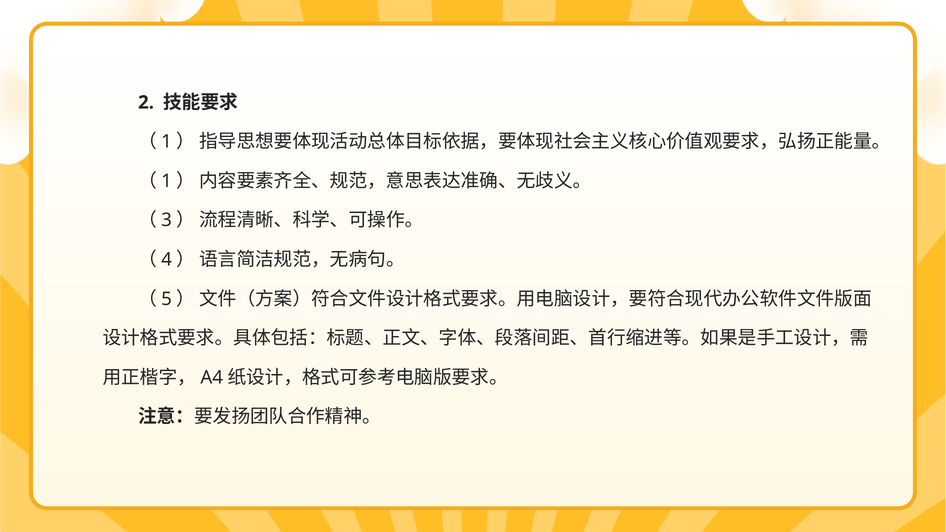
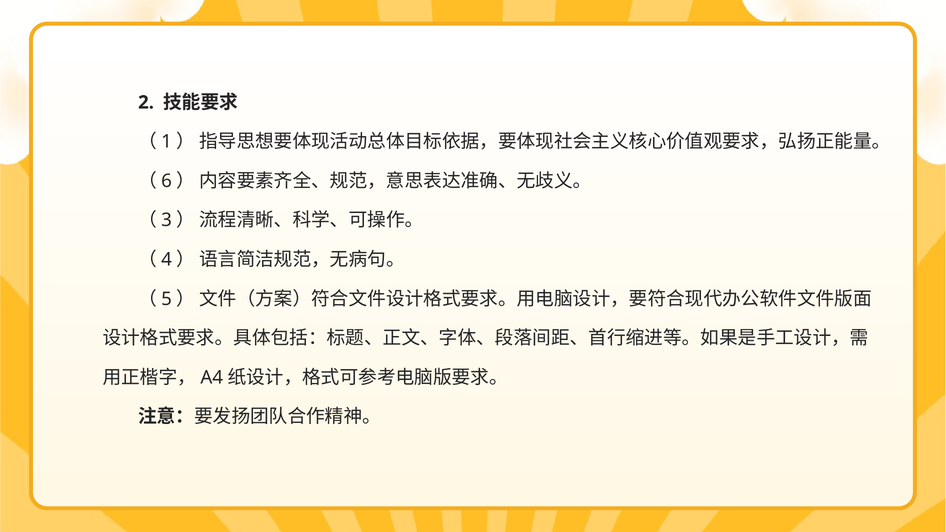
1 at (167, 181): 1 -> 6
